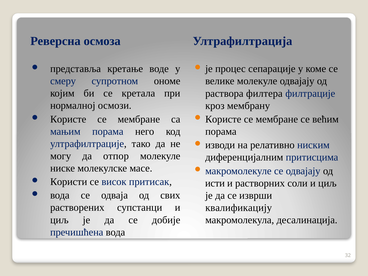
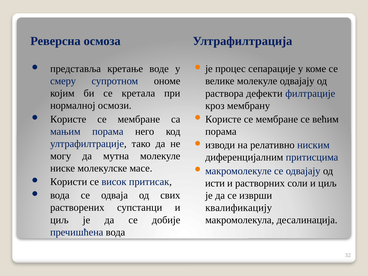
филтера: филтера -> дефекти
отпор: отпор -> мутна
